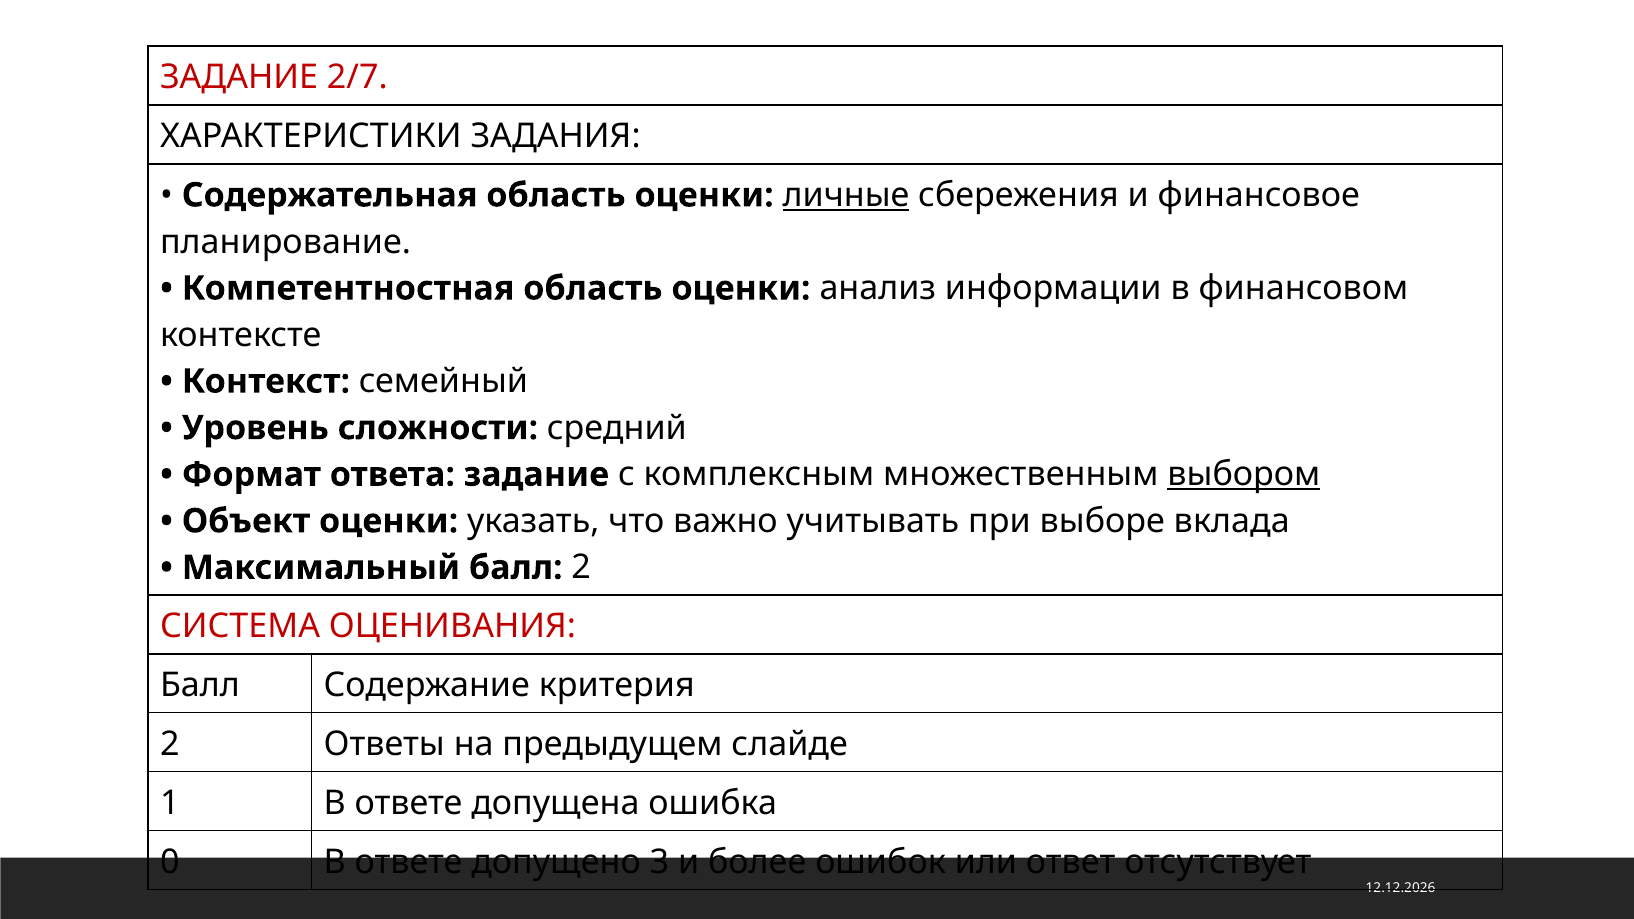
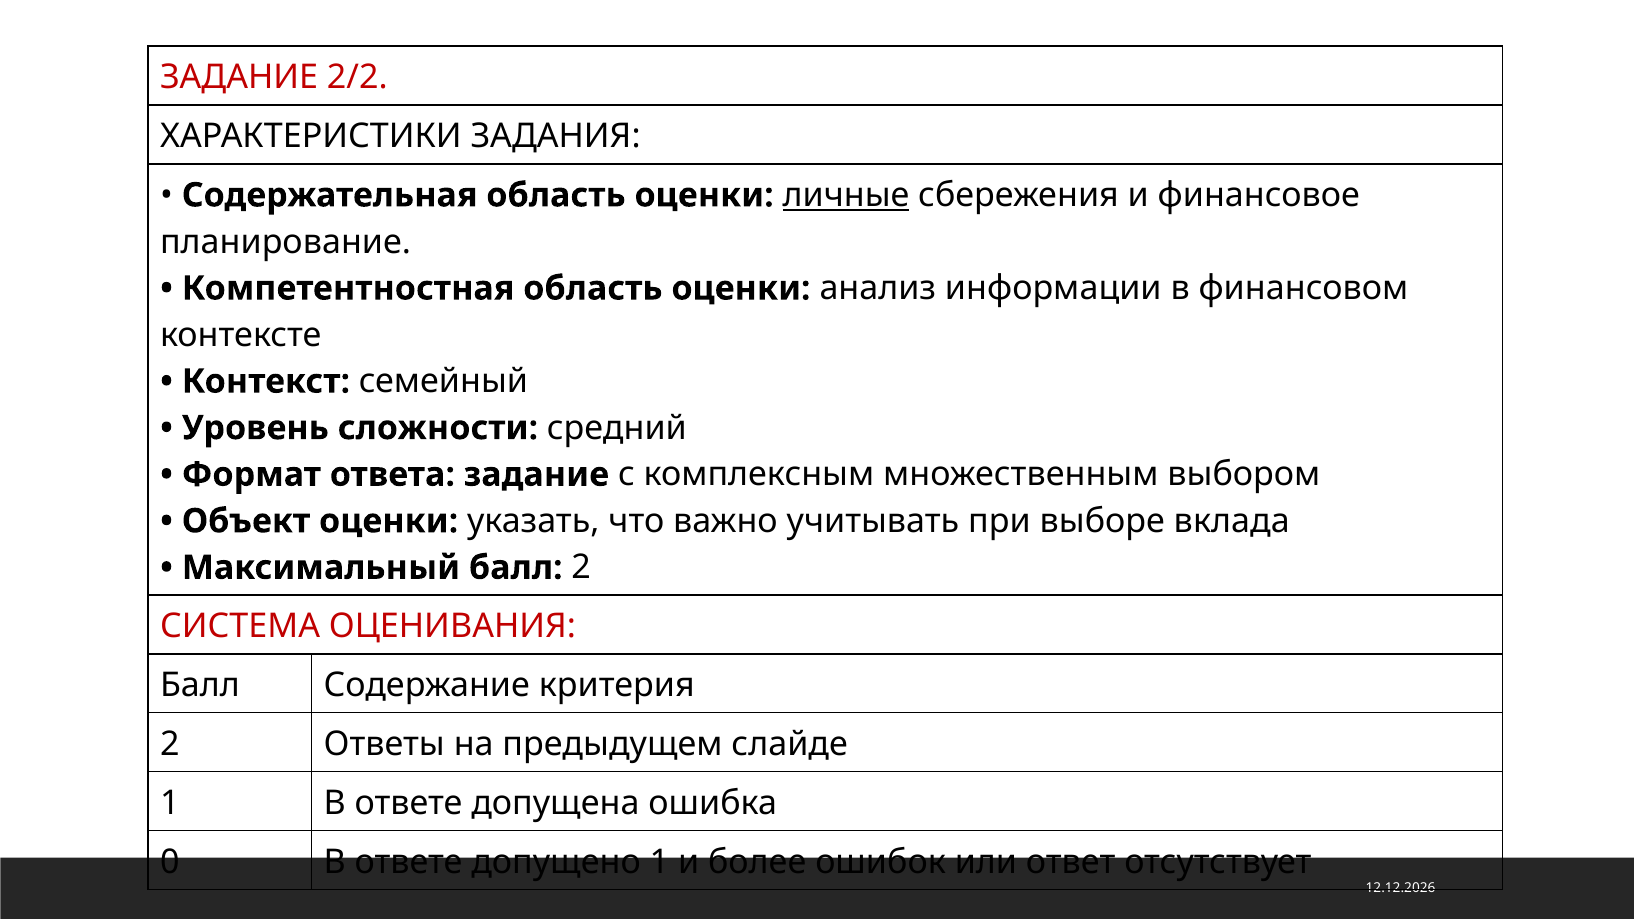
2/7: 2/7 -> 2/2
выбором underline: present -> none
допущено 3: 3 -> 1
